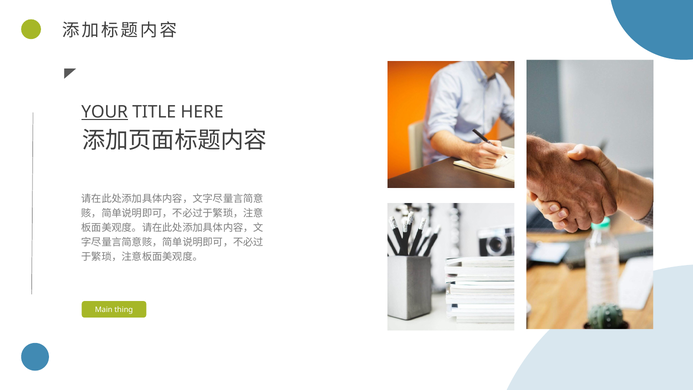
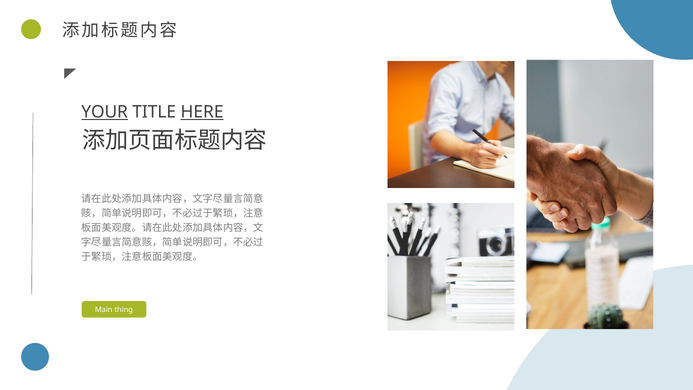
HERE underline: none -> present
